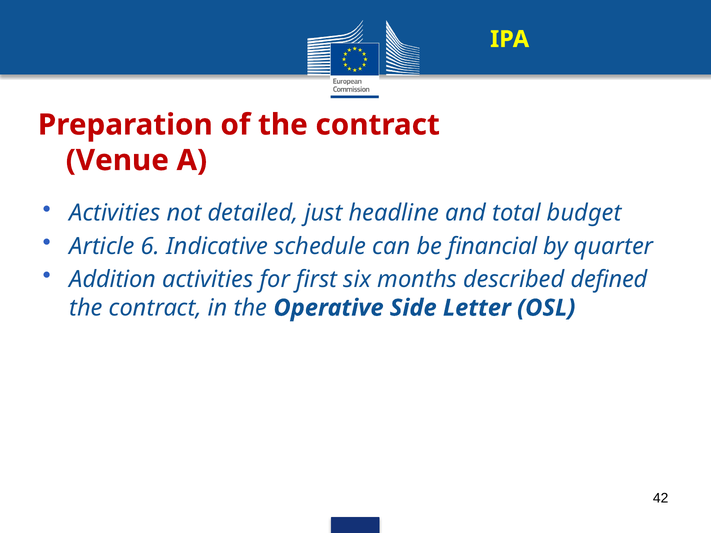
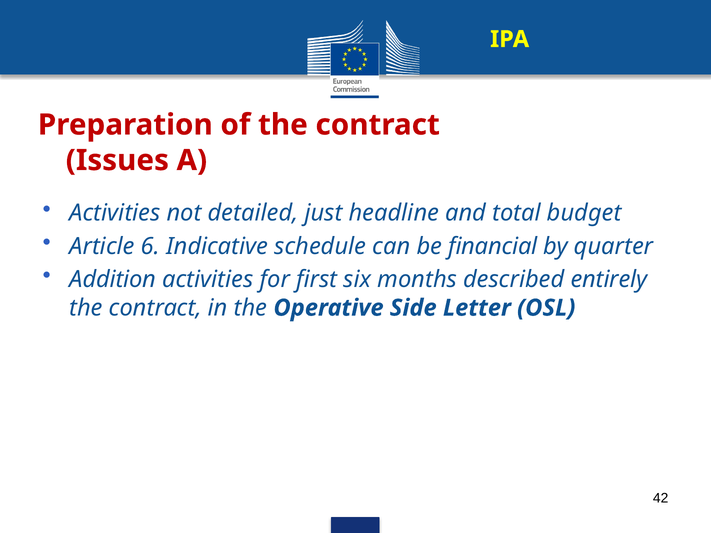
Venue: Venue -> Issues
defined: defined -> entirely
